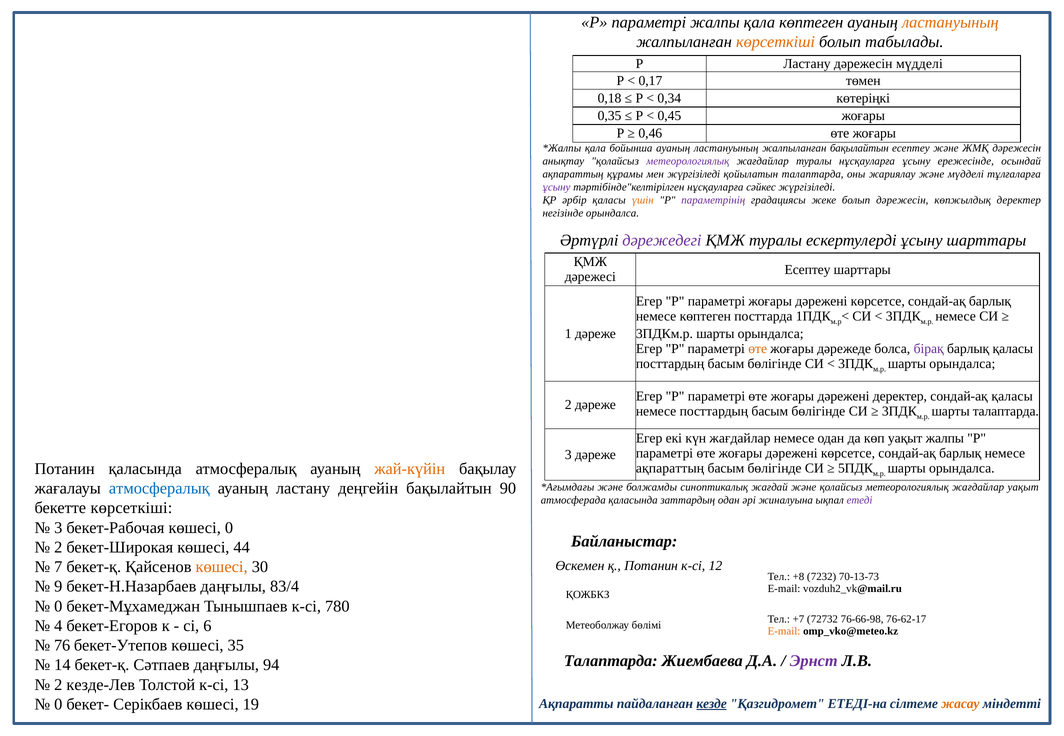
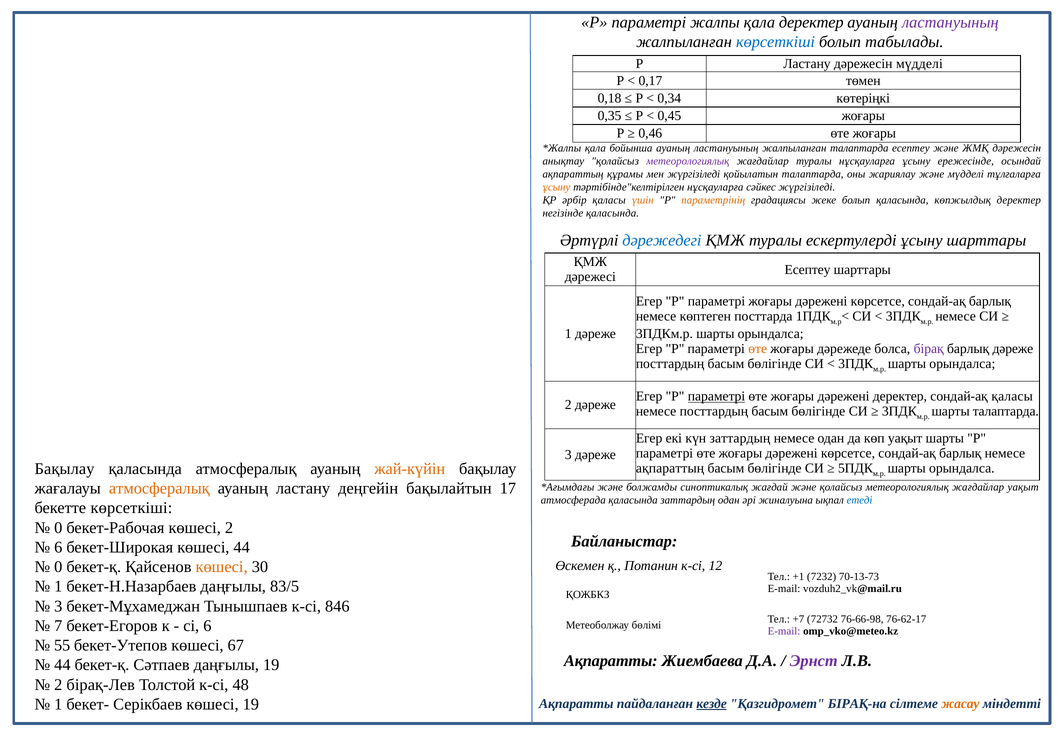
қала көптеген: көптеген -> деректер
ластануының at (950, 22) colour: orange -> purple
көрсеткіші at (776, 42) colour: orange -> blue
жалпыланған бақылайтын: бақылайтын -> талаптарда
ұсыну at (556, 187) colour: purple -> orange
параметрінің colour: purple -> orange
болып дәрежесін: дәрежесін -> қаласында
негізінде орындалса: орындалса -> қаласында
дәрежедегі colour: purple -> blue
барлық қаласы: қаласы -> дәреже
параметрі at (716, 397) underline: none -> present
күн жағдайлар: жағдайлар -> заттардың
уақыт жалпы: жалпы -> шарты
Потанин at (65, 469): Потанин -> Бақылау
атмосфералық at (159, 489) colour: blue -> orange
90: 90 -> 17
етеді colour: purple -> blue
3 at (58, 528): 3 -> 0
көшесі 0: 0 -> 2
2 at (58, 548): 2 -> 6
7 at (58, 567): 7 -> 0
+8: +8 -> +1
9 at (58, 587): 9 -> 1
83/4: 83/4 -> 83/5
0 at (58, 607): 0 -> 3
780: 780 -> 846
4: 4 -> 7
E-mail at (784, 632) colour: orange -> purple
76: 76 -> 55
35: 35 -> 67
Талаптарда at (611, 662): Талаптарда -> Ақпаратты
14 at (62, 666): 14 -> 44
даңғылы 94: 94 -> 19
кезде-Лев: кезде-Лев -> бірақ-Лев
13: 13 -> 48
0 at (58, 705): 0 -> 1
ЕТЕДІ-на: ЕТЕДІ-на -> БІРАҚ-на
